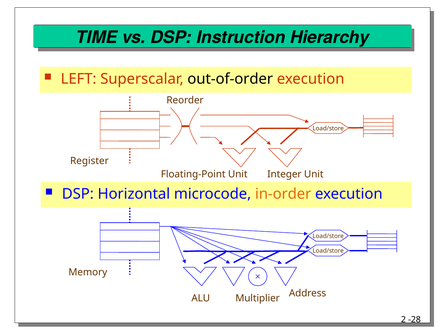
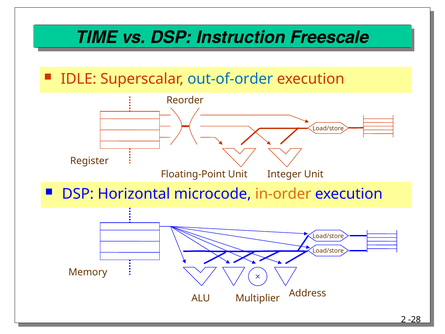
Hierarchy: Hierarchy -> Freescale
LEFT: LEFT -> IDLE
out-of-order colour: black -> blue
